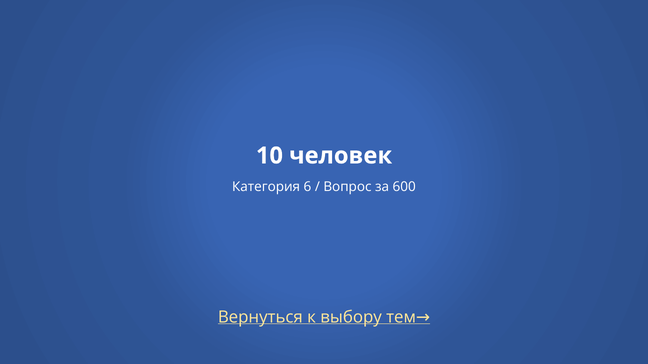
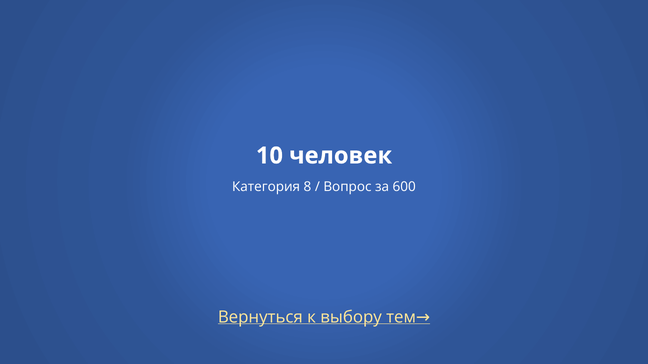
6: 6 -> 8
